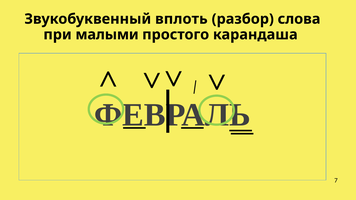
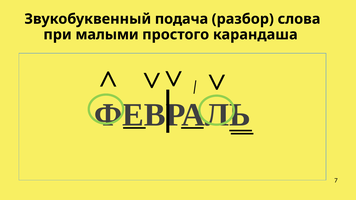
вплоть: вплоть -> подача
